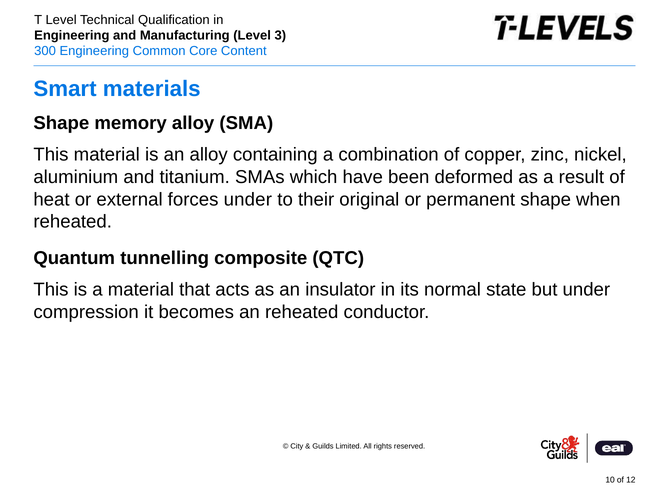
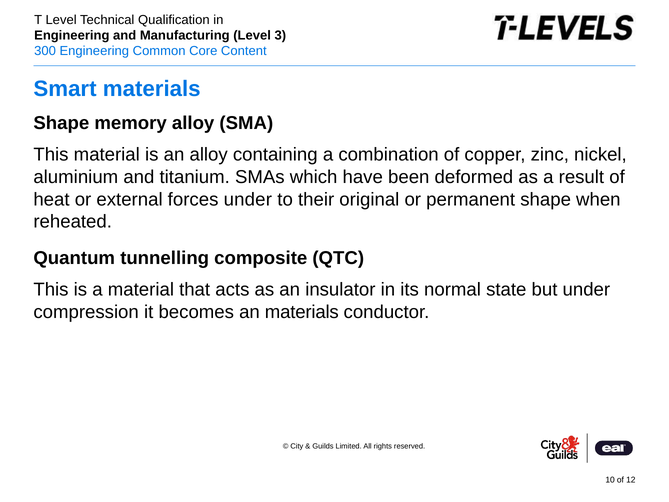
an reheated: reheated -> materials
